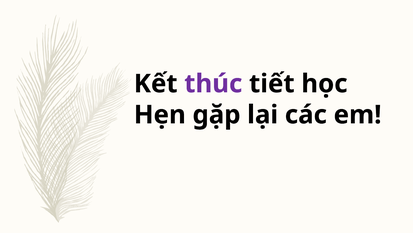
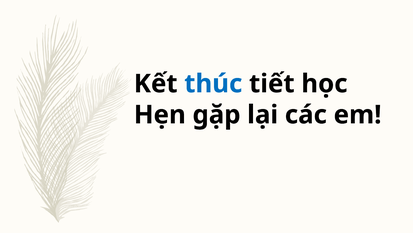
thúc colour: purple -> blue
